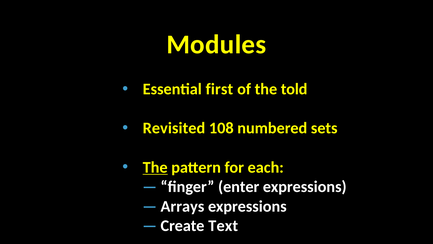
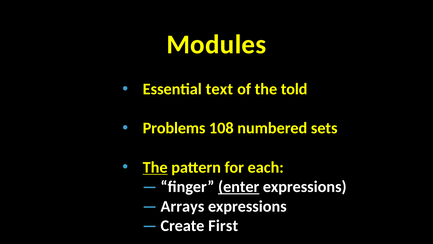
first: first -> text
Revisited: Revisited -> Problems
enter underline: none -> present
Text: Text -> First
